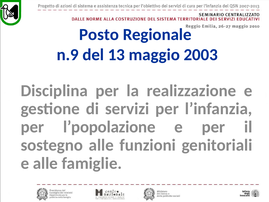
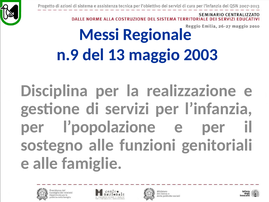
Posto: Posto -> Messi
